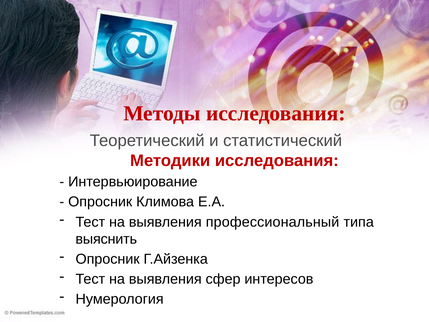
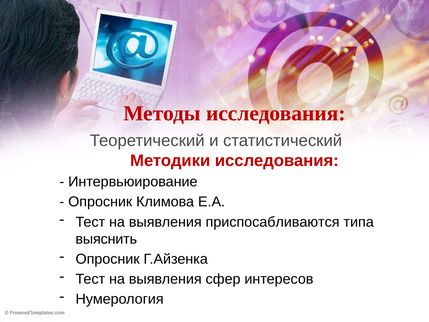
профессиональный: профессиональный -> приспосабливаются
